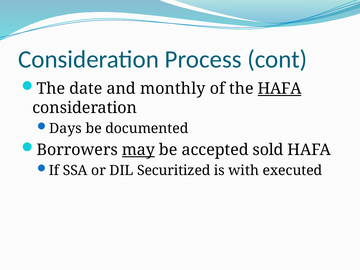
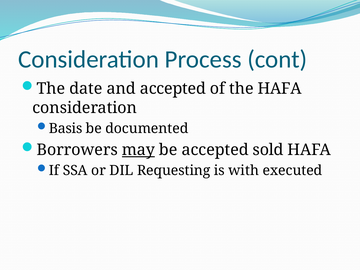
and monthly: monthly -> accepted
HAFA at (280, 89) underline: present -> none
Days: Days -> Basis
Securitized: Securitized -> Requesting
